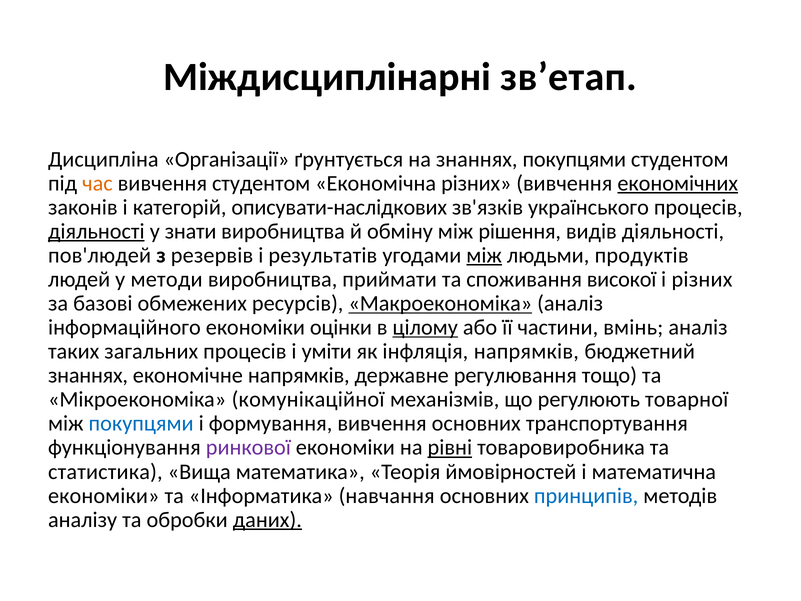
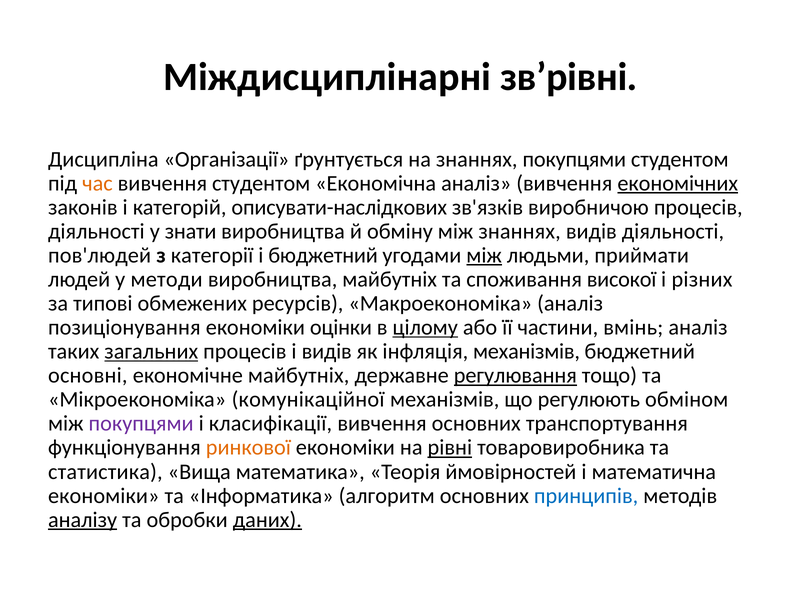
зв’етап: зв’етап -> зв’рівні
Економічна різних: різних -> аналіз
українського: українського -> виробничою
діяльності at (96, 231) underline: present -> none
між рішення: рішення -> знаннях
резервів: резервів -> категорії
і результатів: результатів -> бюджетний
продуктів: продуктів -> приймати
виробництва приймати: приймати -> майбутніх
базові: базові -> типові
Макроекономіка underline: present -> none
інформаційного: інформаційного -> позиціонування
загальних underline: none -> present
і уміти: уміти -> видів
інфляція напрямків: напрямків -> механізмів
знаннях at (88, 375): знаннях -> основні
економічне напрямків: напрямків -> майбутніх
регулювання underline: none -> present
товарної: товарної -> обміном
покупцями at (141, 423) colour: blue -> purple
формування: формування -> класифікації
ринкової colour: purple -> orange
навчання: навчання -> алгоритм
аналізу underline: none -> present
